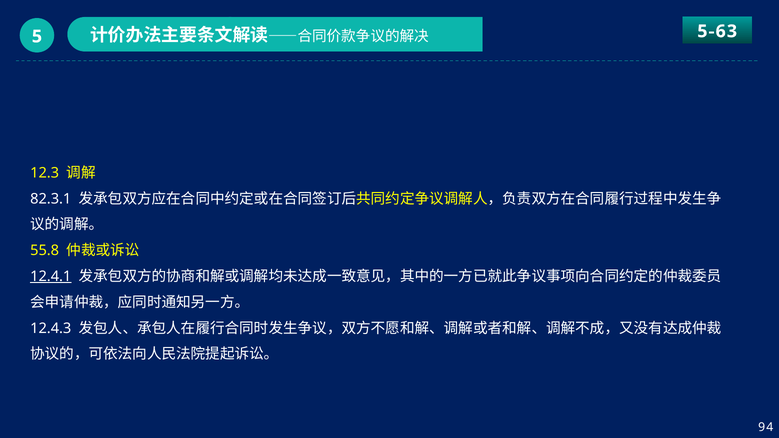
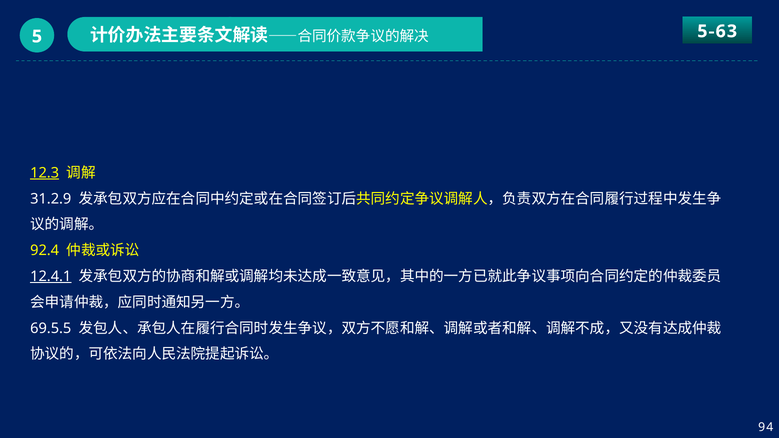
12.3 underline: none -> present
82.3.1: 82.3.1 -> 31.2.9
55.8: 55.8 -> 92.4
12.4.3: 12.4.3 -> 69.5.5
